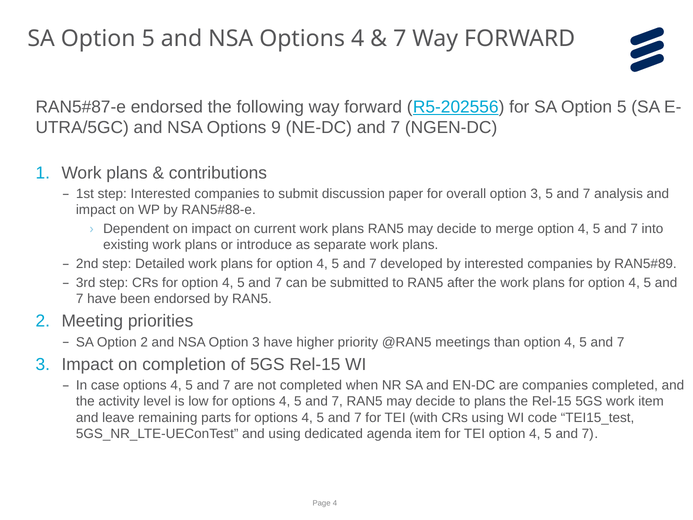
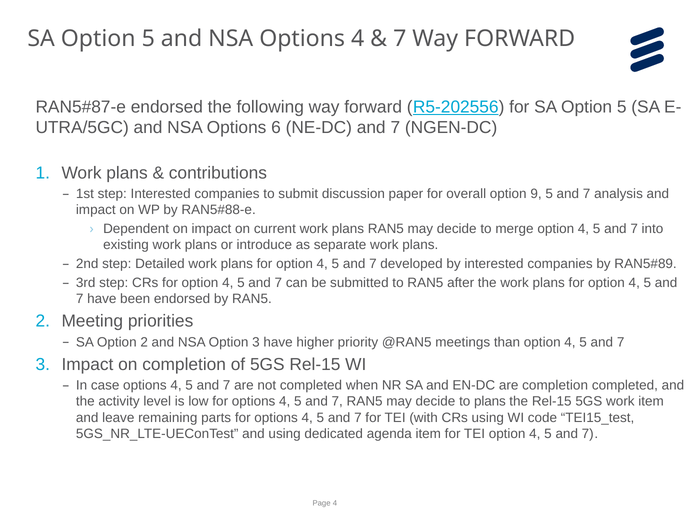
9: 9 -> 6
overall option 3: 3 -> 9
are companies: companies -> completion
